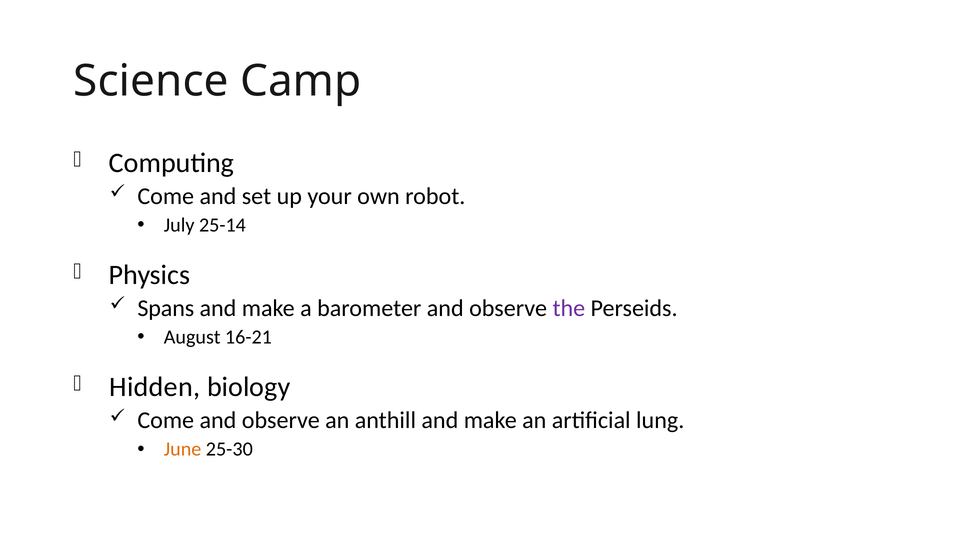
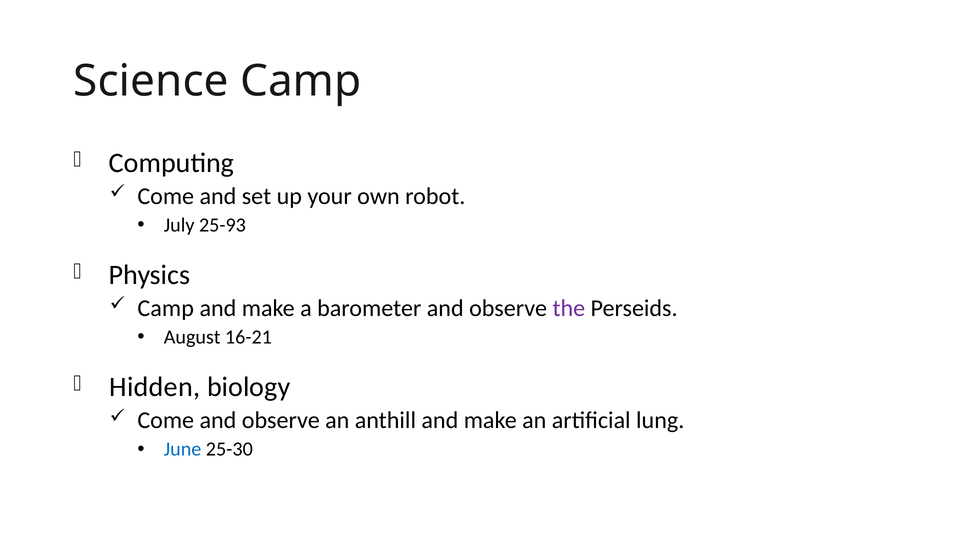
25-14: 25-14 -> 25-93
Spans at (166, 308): Spans -> Camp
June colour: orange -> blue
